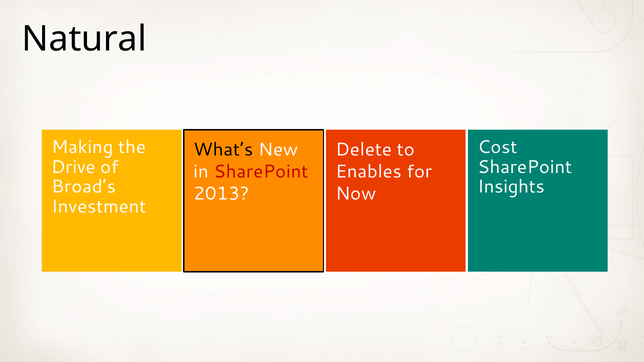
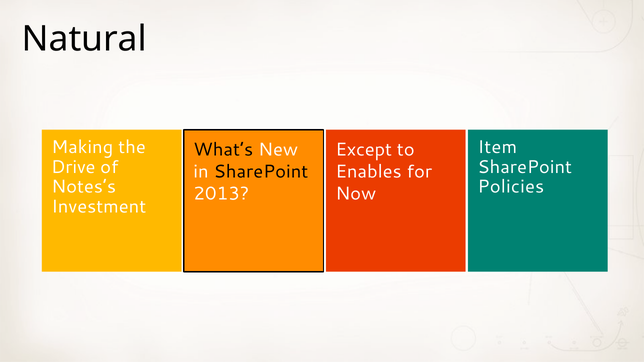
Cost: Cost -> Item
Delete: Delete -> Except
SharePoint at (261, 172) colour: red -> black
Broad’s: Broad’s -> Notes’s
Insights: Insights -> Policies
